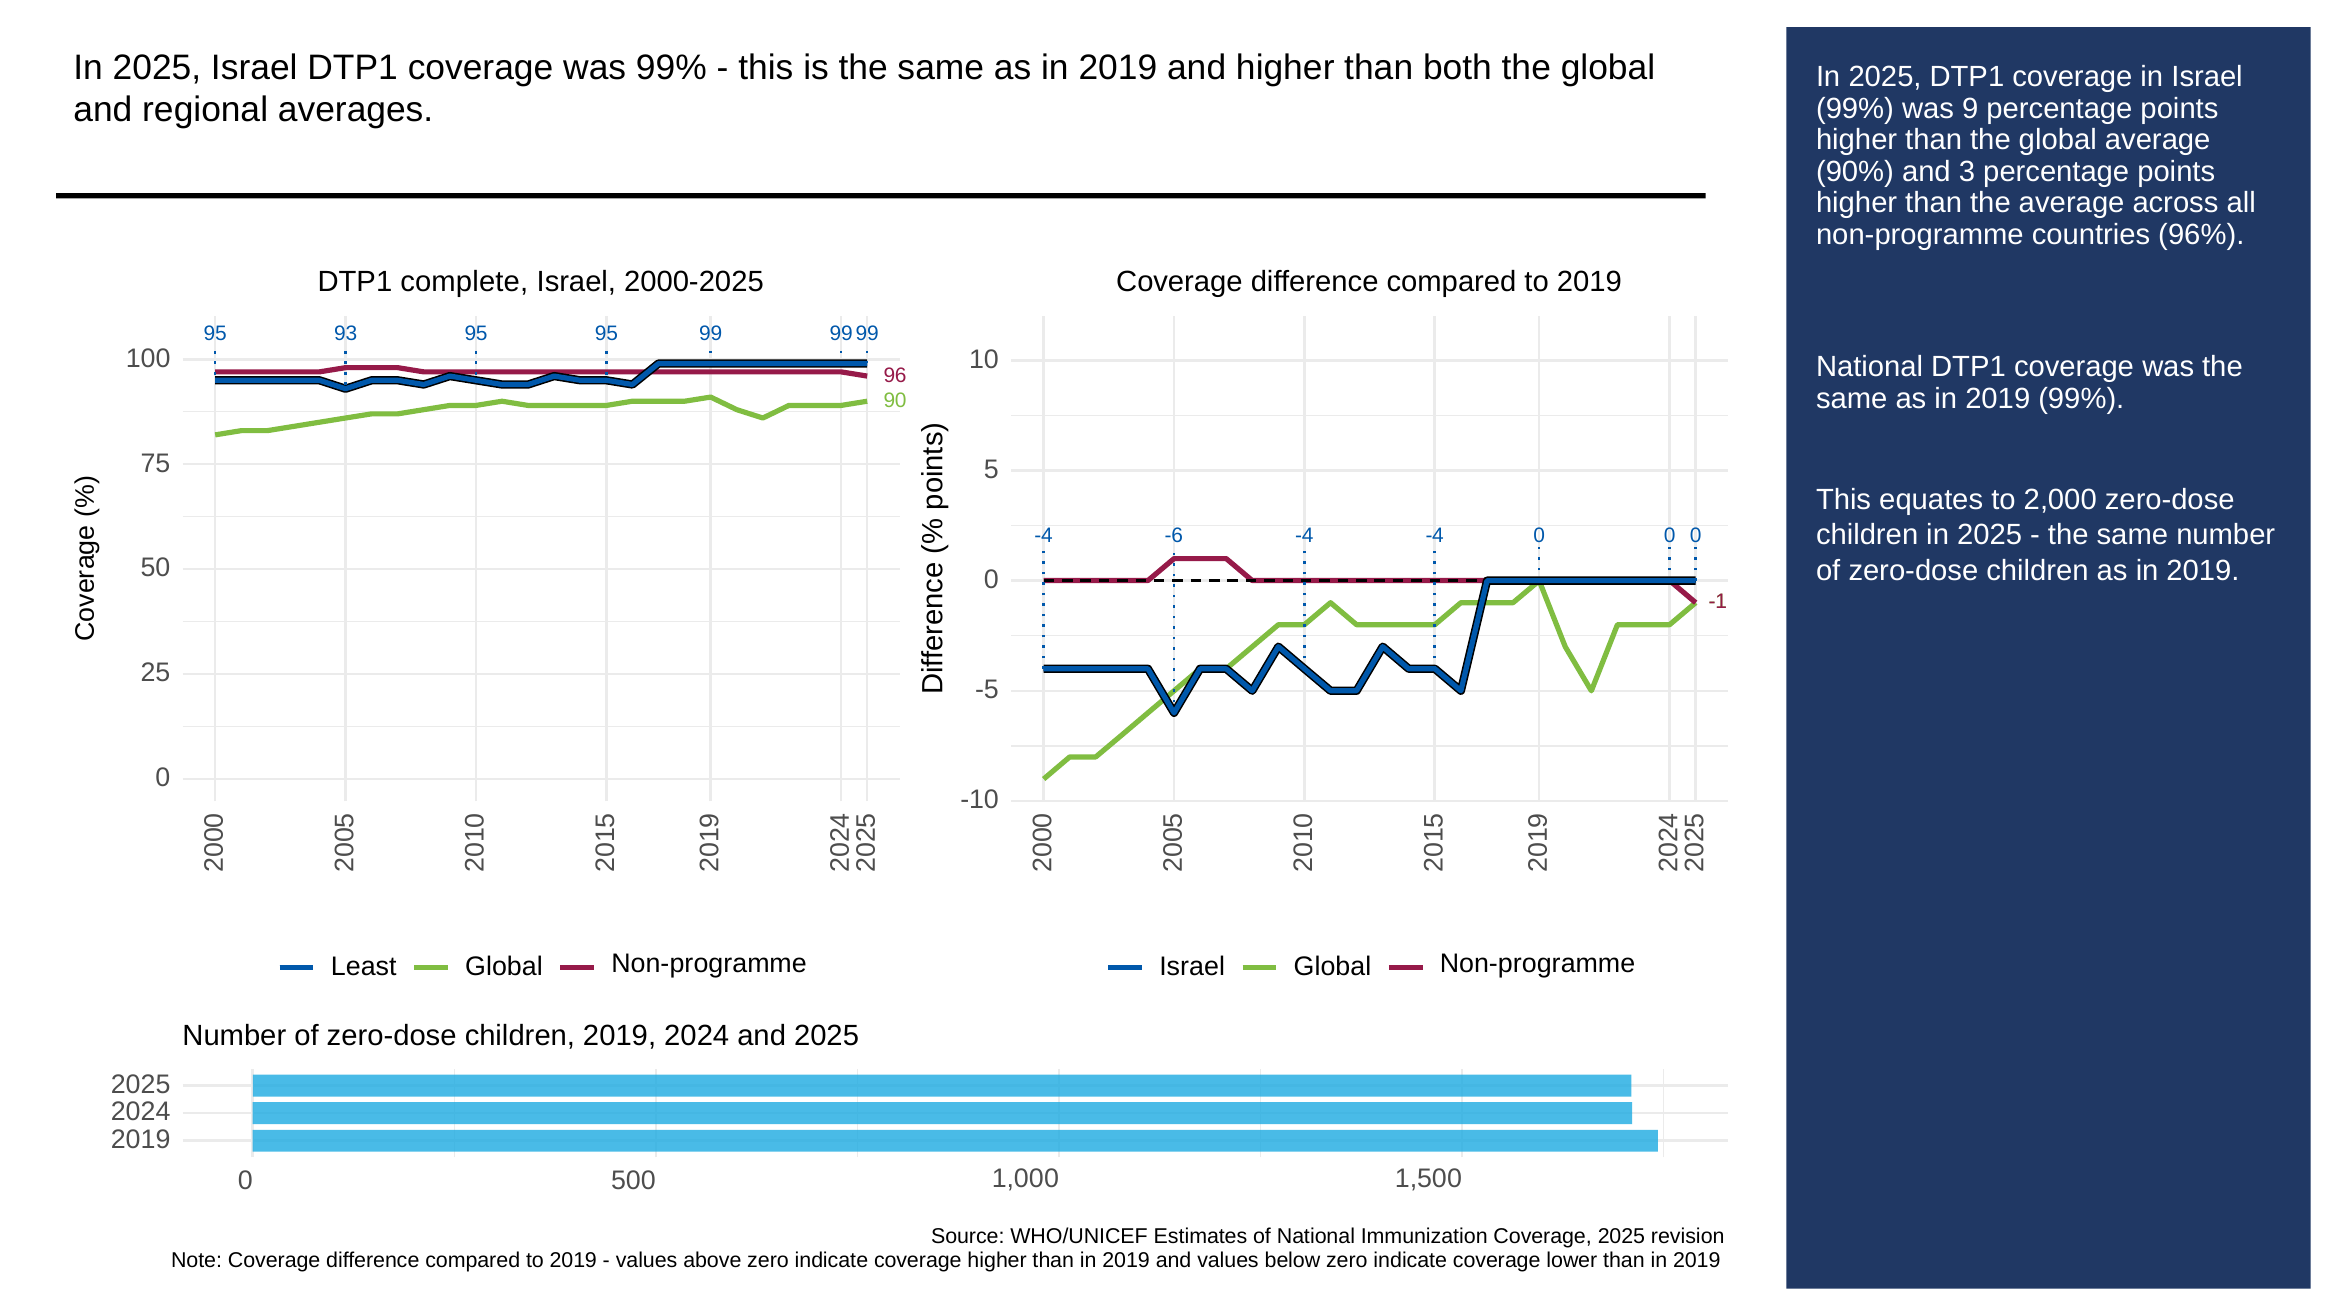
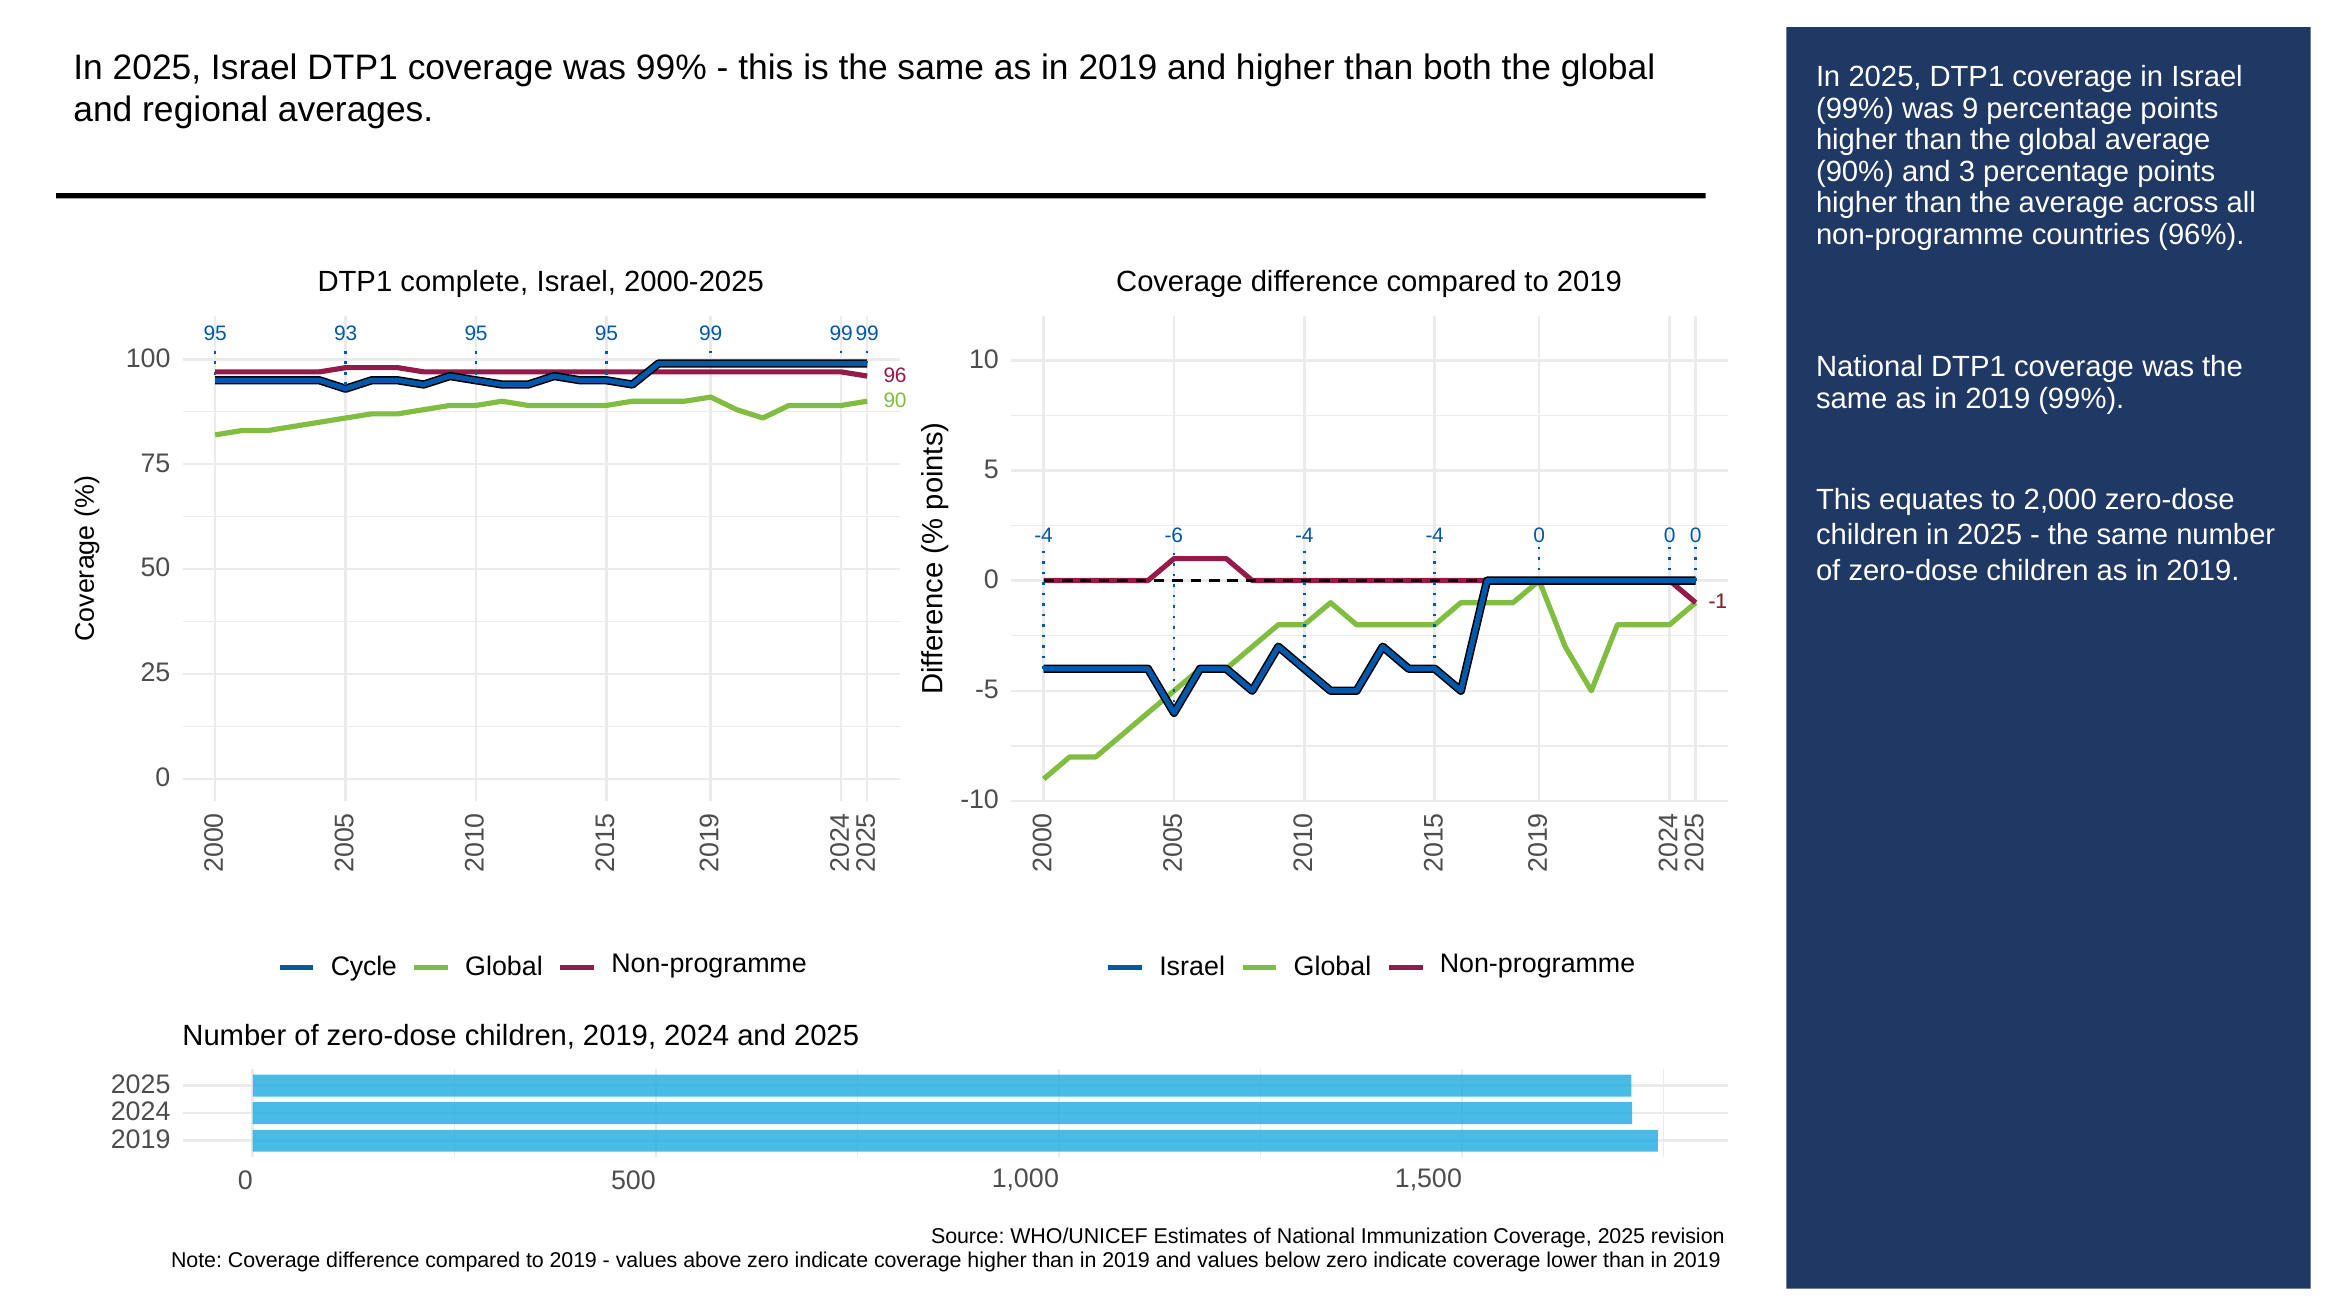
Least: Least -> Cycle
